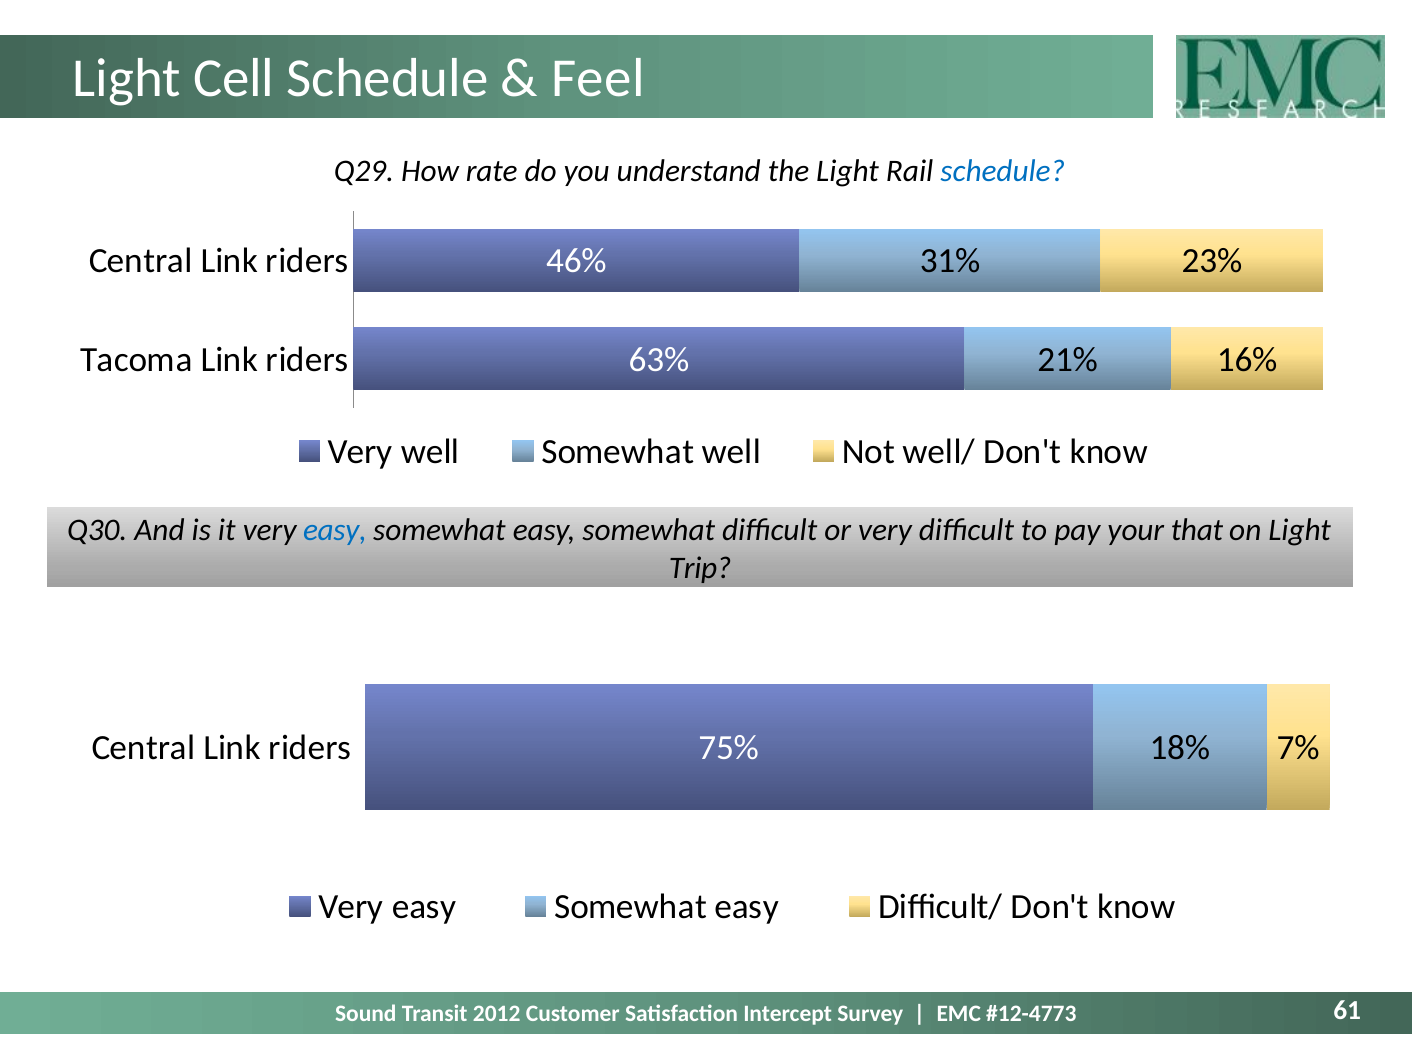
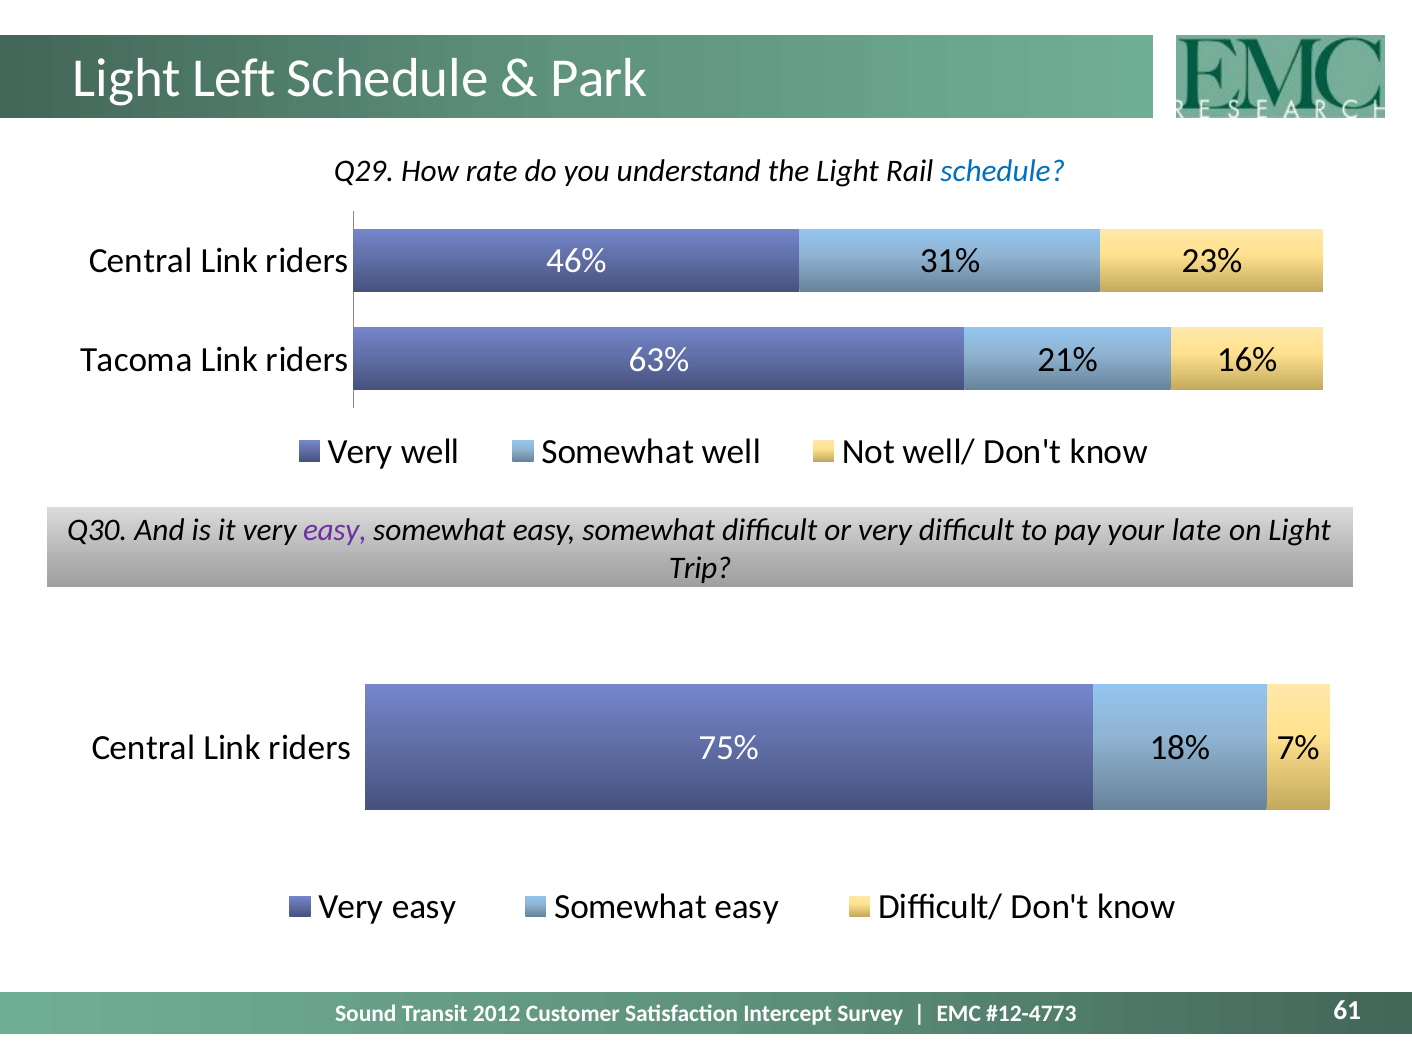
Cell: Cell -> Left
Feel: Feel -> Park
easy at (335, 530) colour: blue -> purple
that: that -> late
